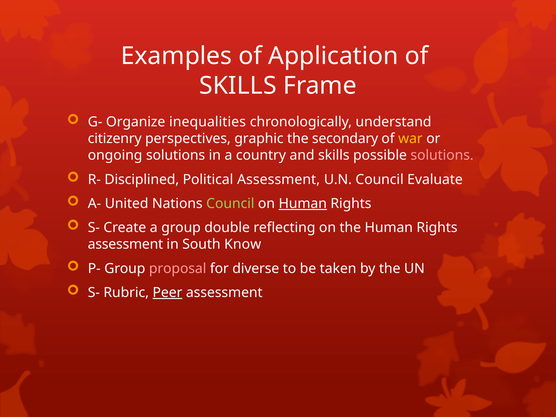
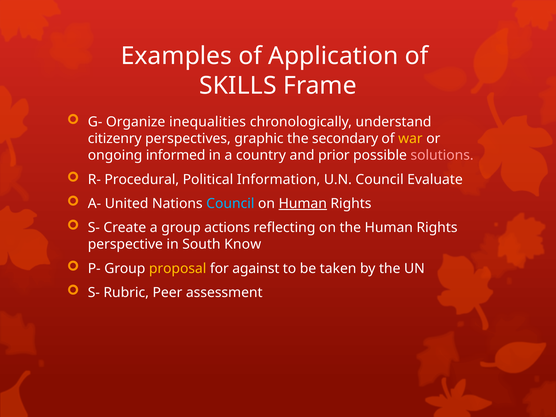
ongoing solutions: solutions -> informed
and skills: skills -> prior
Disciplined: Disciplined -> Procedural
Political Assessment: Assessment -> Information
Council at (230, 204) colour: light green -> light blue
double: double -> actions
assessment at (125, 244): assessment -> perspective
proposal colour: pink -> yellow
diverse: diverse -> against
Peer underline: present -> none
